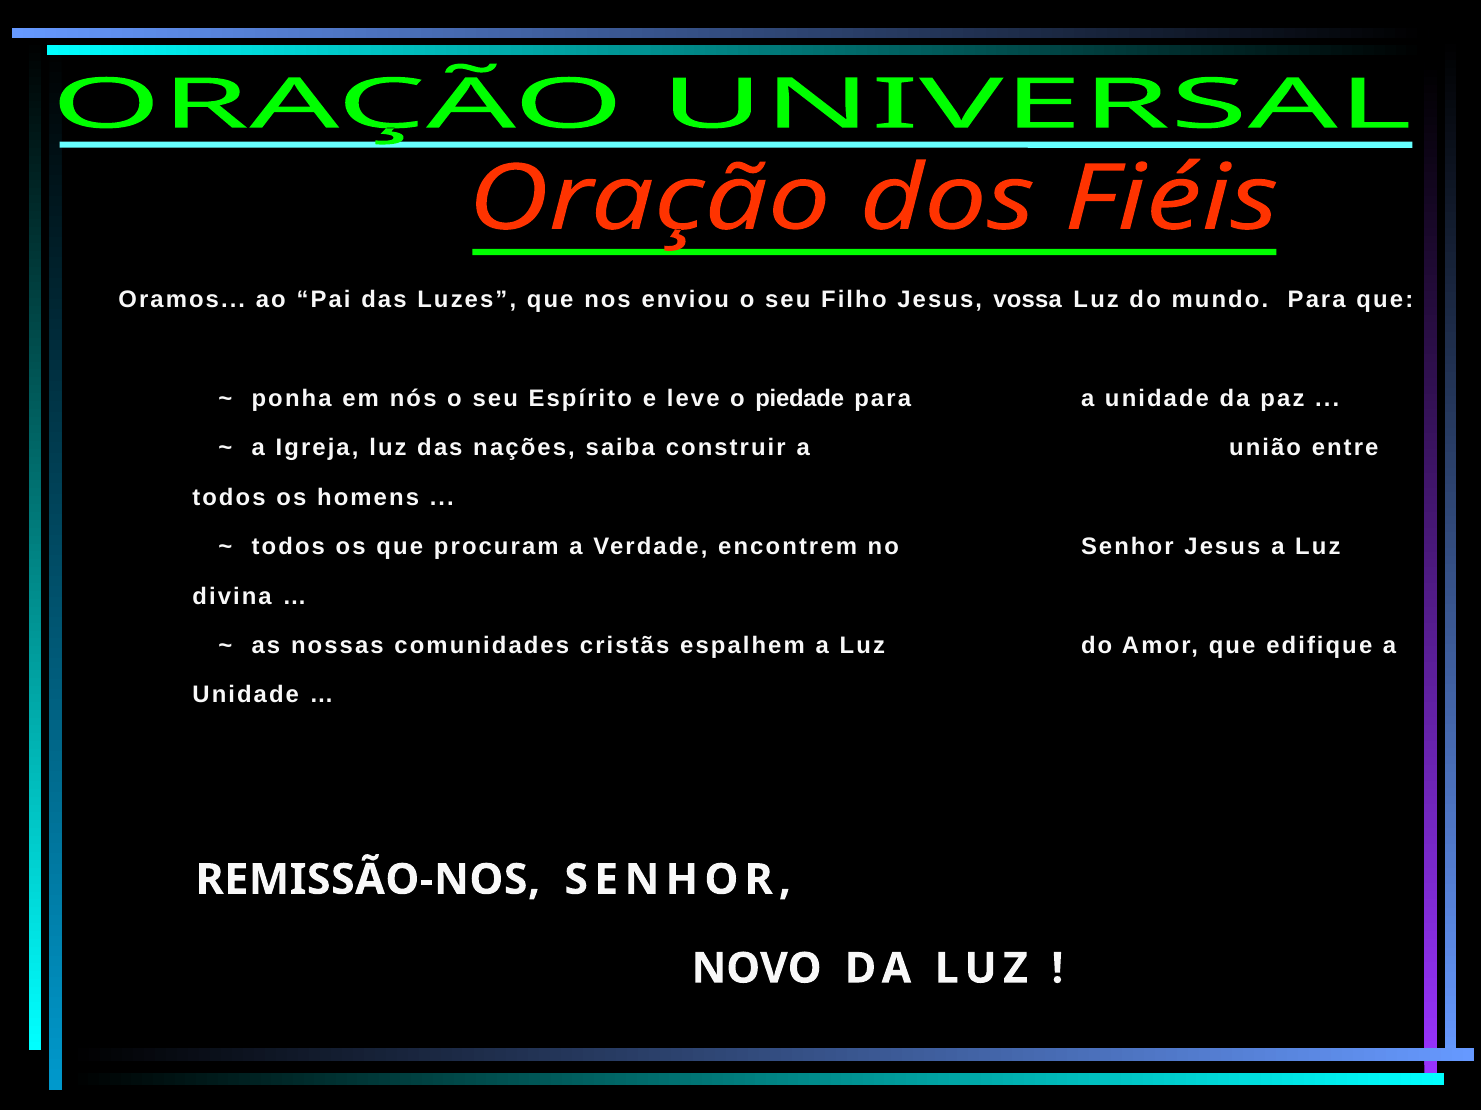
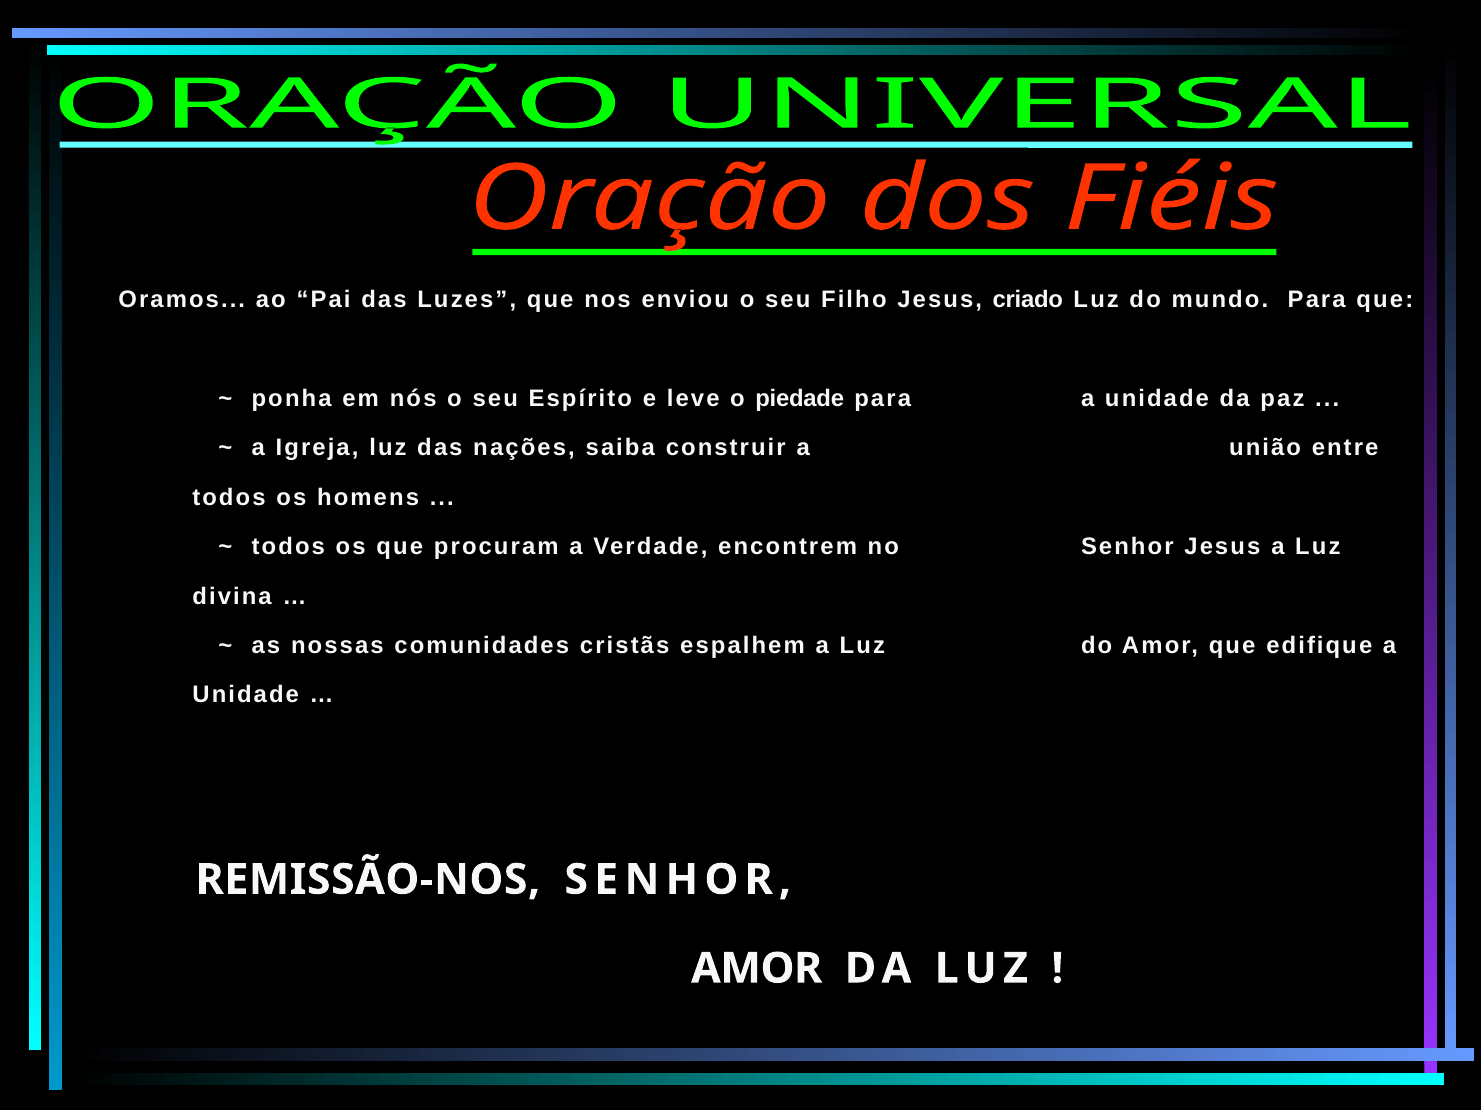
vossa: vossa -> criado
NOVO at (757, 969): NOVO -> AMOR
